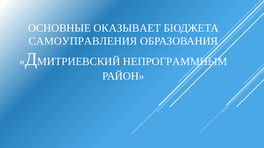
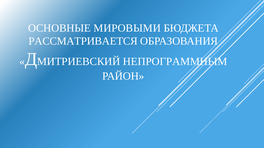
ОКАЗЫВАЕТ: ОКАЗЫВАЕТ -> МИРОВЫМИ
САМОУПРАВЛЕНИЯ: САМОУПРАВЛЕНИЯ -> РАССМАТРИВАЕТСЯ
